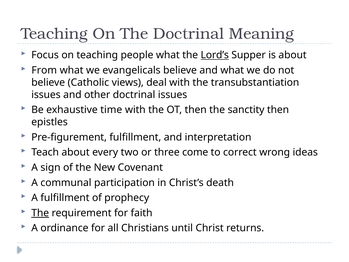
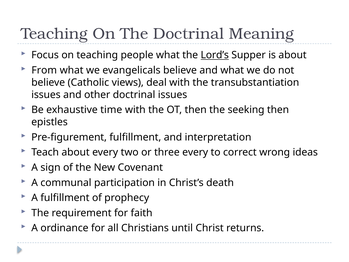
sanctity: sanctity -> seeking
three come: come -> every
The at (40, 213) underline: present -> none
